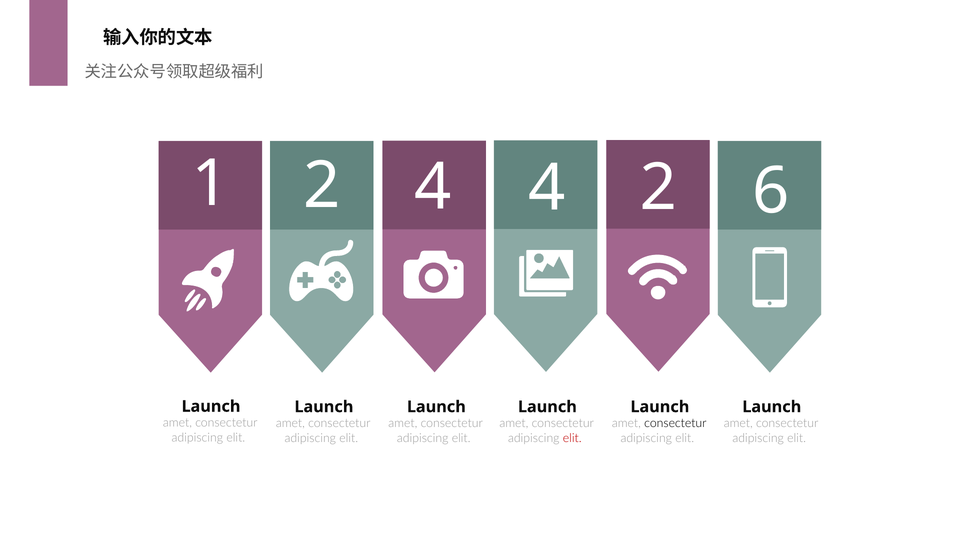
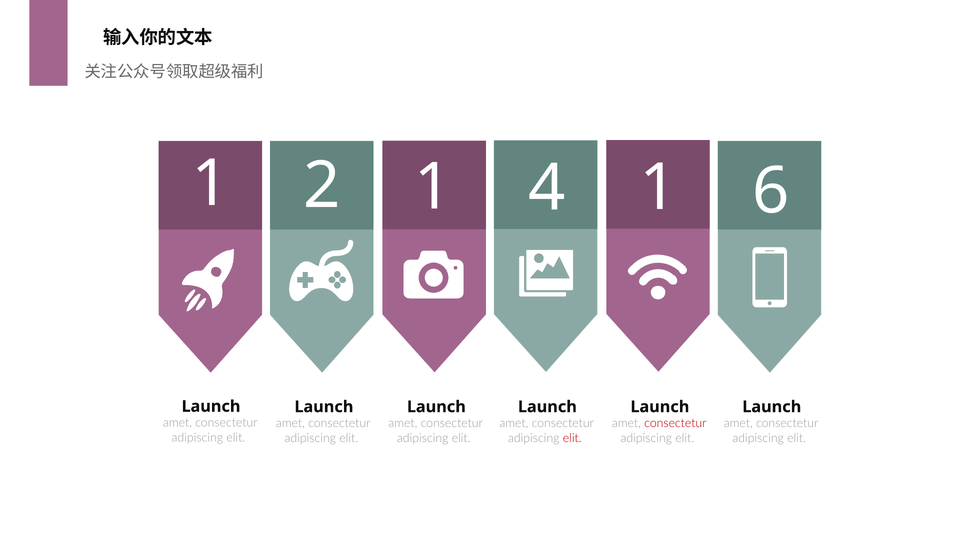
2 4: 4 -> 1
4 2: 2 -> 1
consectetur at (675, 423) colour: black -> red
